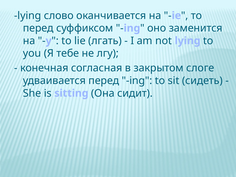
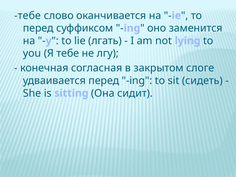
lying at (28, 16): lying -> тебе
